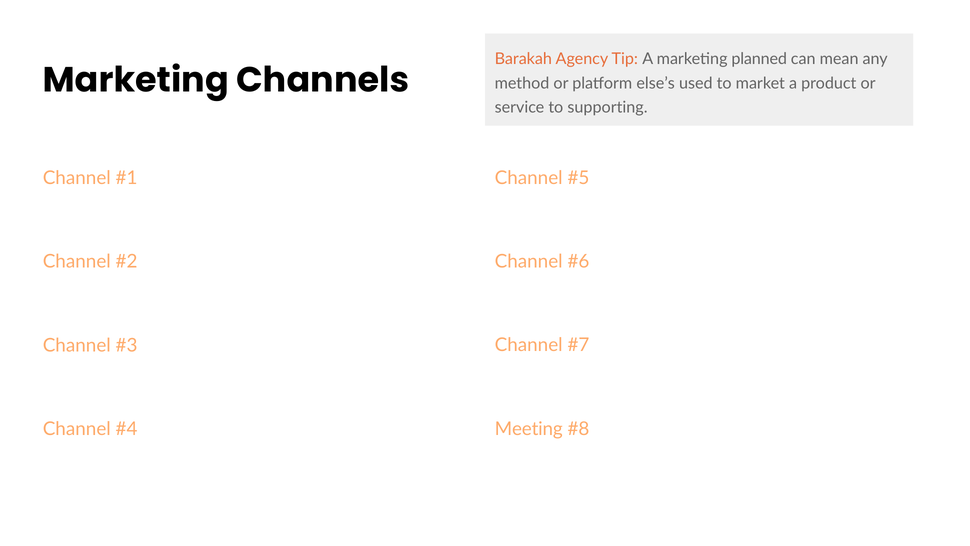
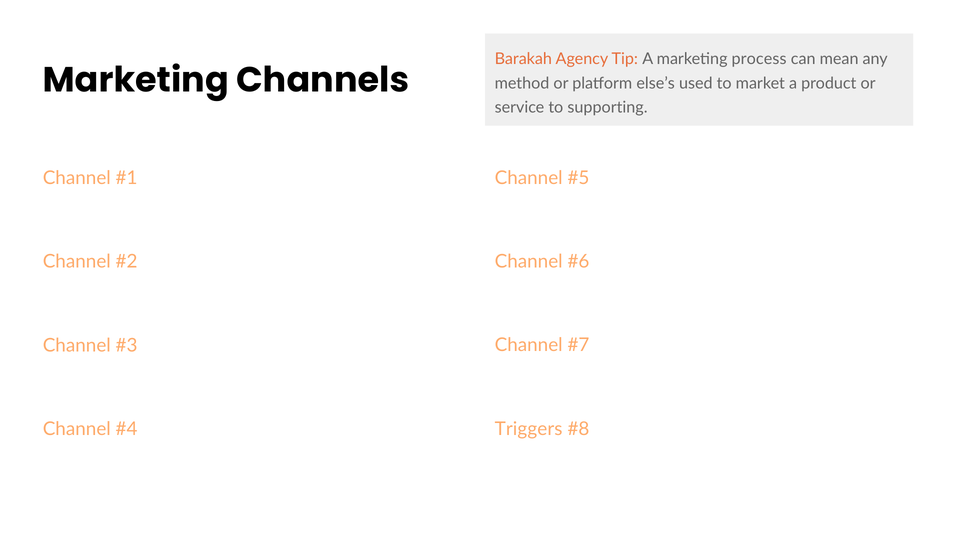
planned: planned -> process
Meeting: Meeting -> Triggers
